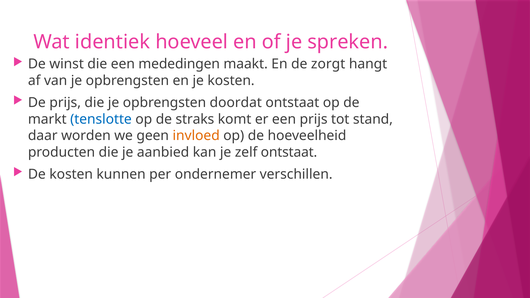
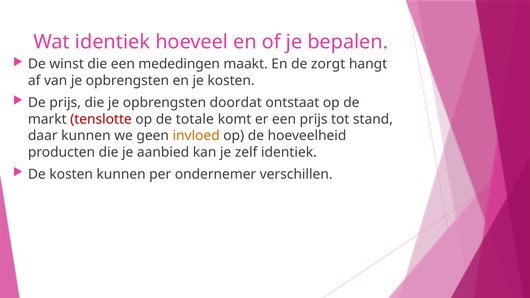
spreken: spreken -> bepalen
tenslotte colour: blue -> red
straks: straks -> totale
daar worden: worden -> kunnen
zelf ontstaat: ontstaat -> identiek
